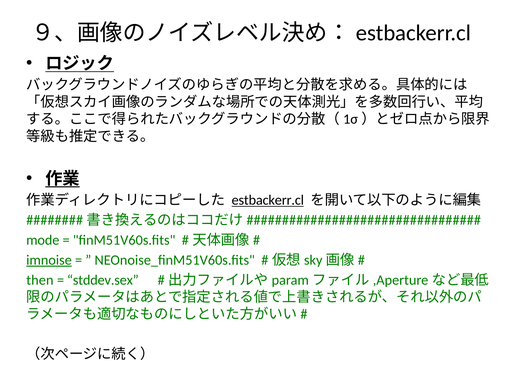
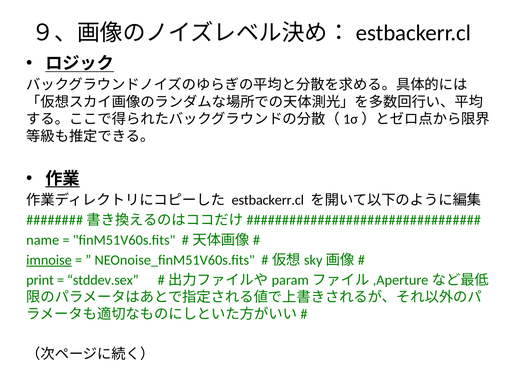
estbackerr.cl underline: present -> none
mode: mode -> name
then: then -> print
